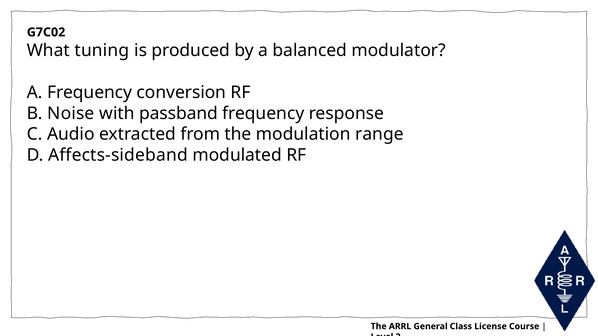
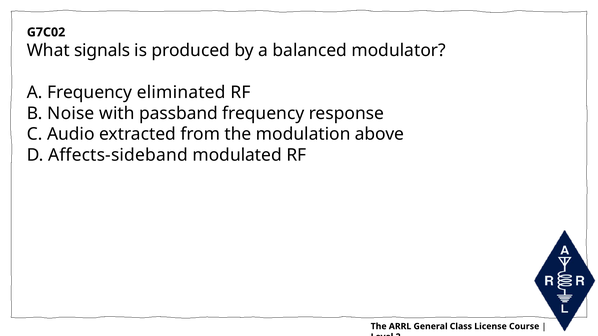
tuning: tuning -> signals
conversion: conversion -> eliminated
range: range -> above
